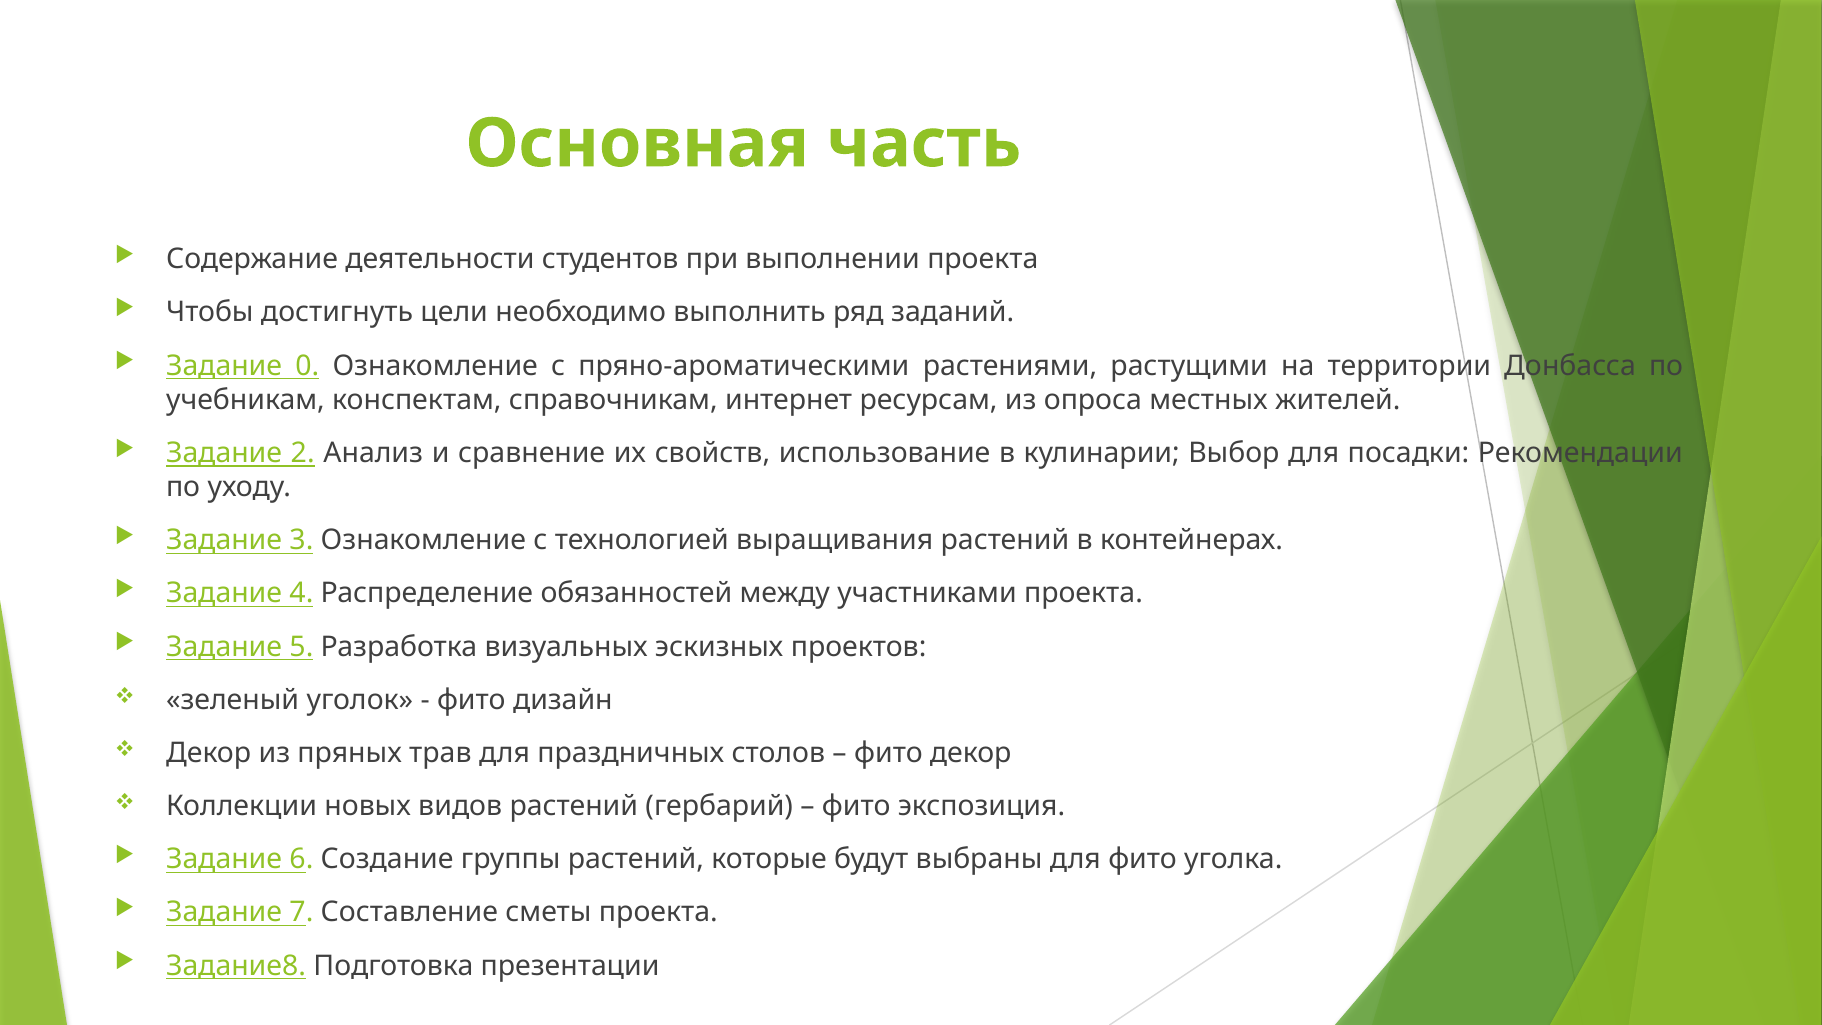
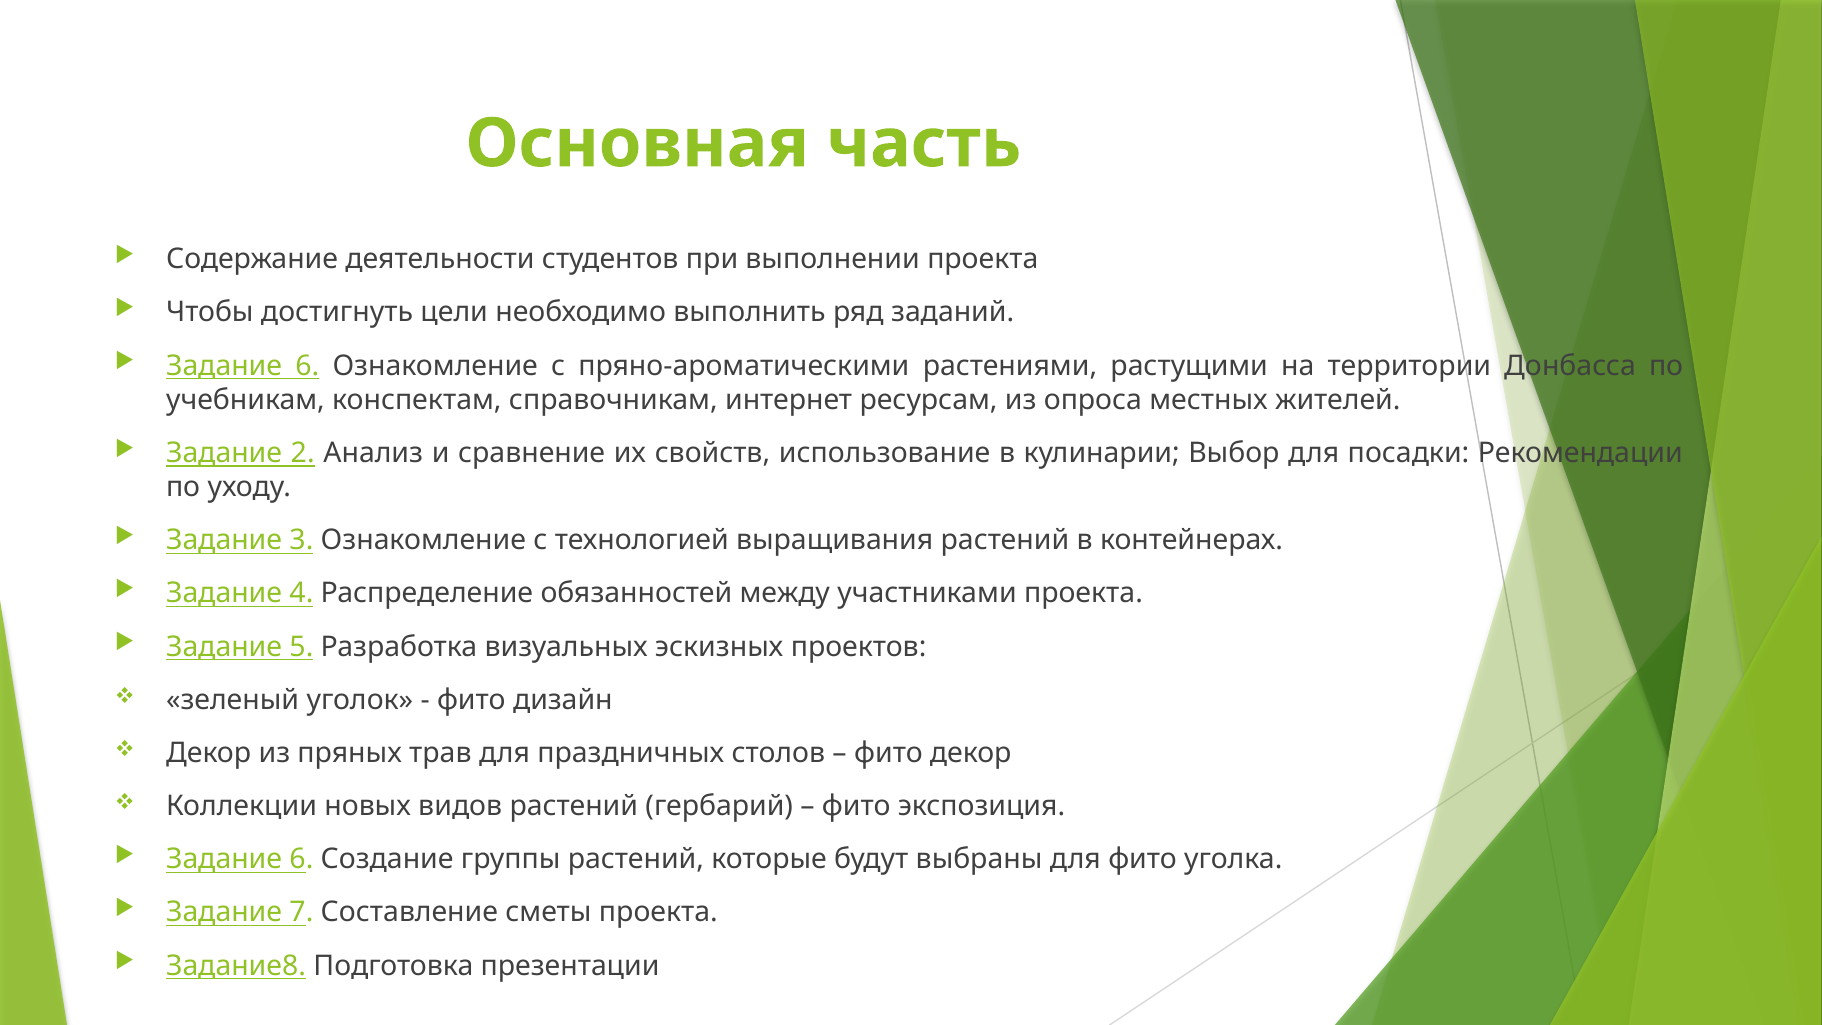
0 at (307, 366): 0 -> 6
